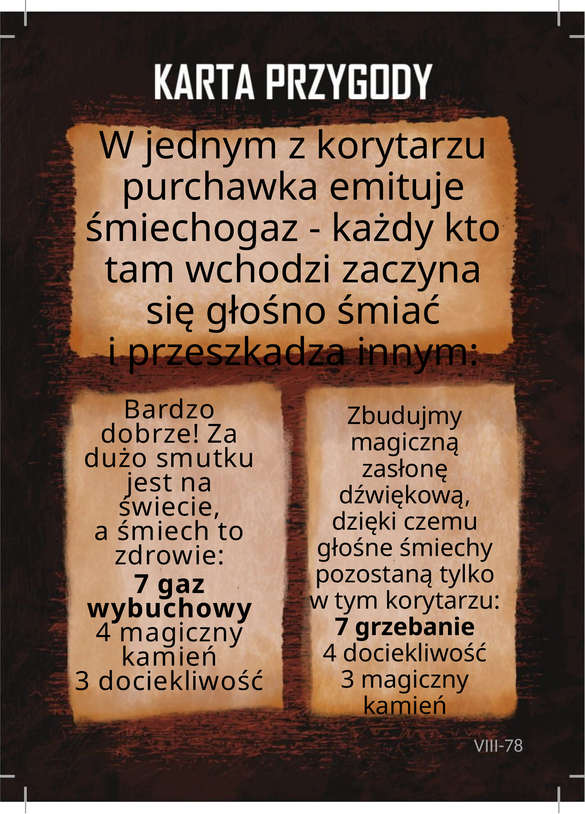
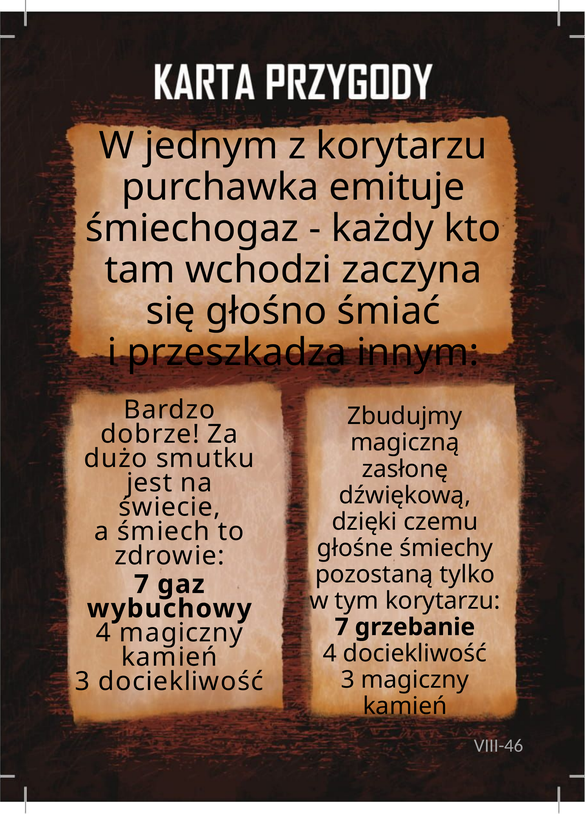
VIII-78: VIII-78 -> VIII-46
